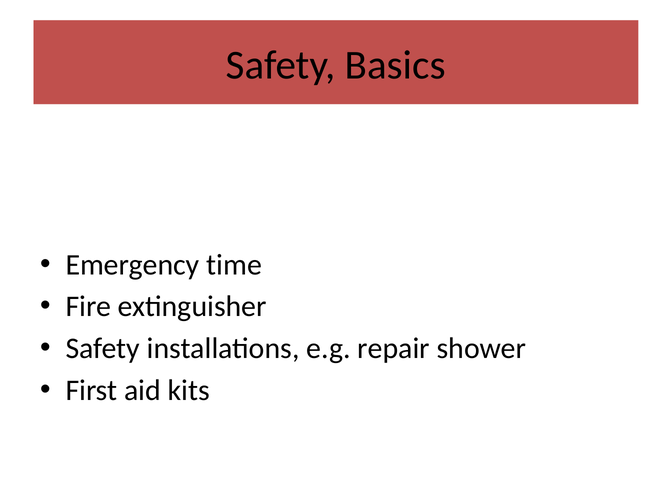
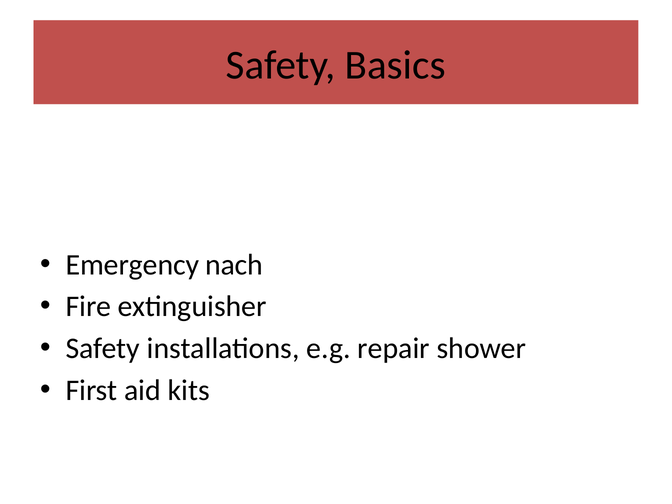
time: time -> nach
